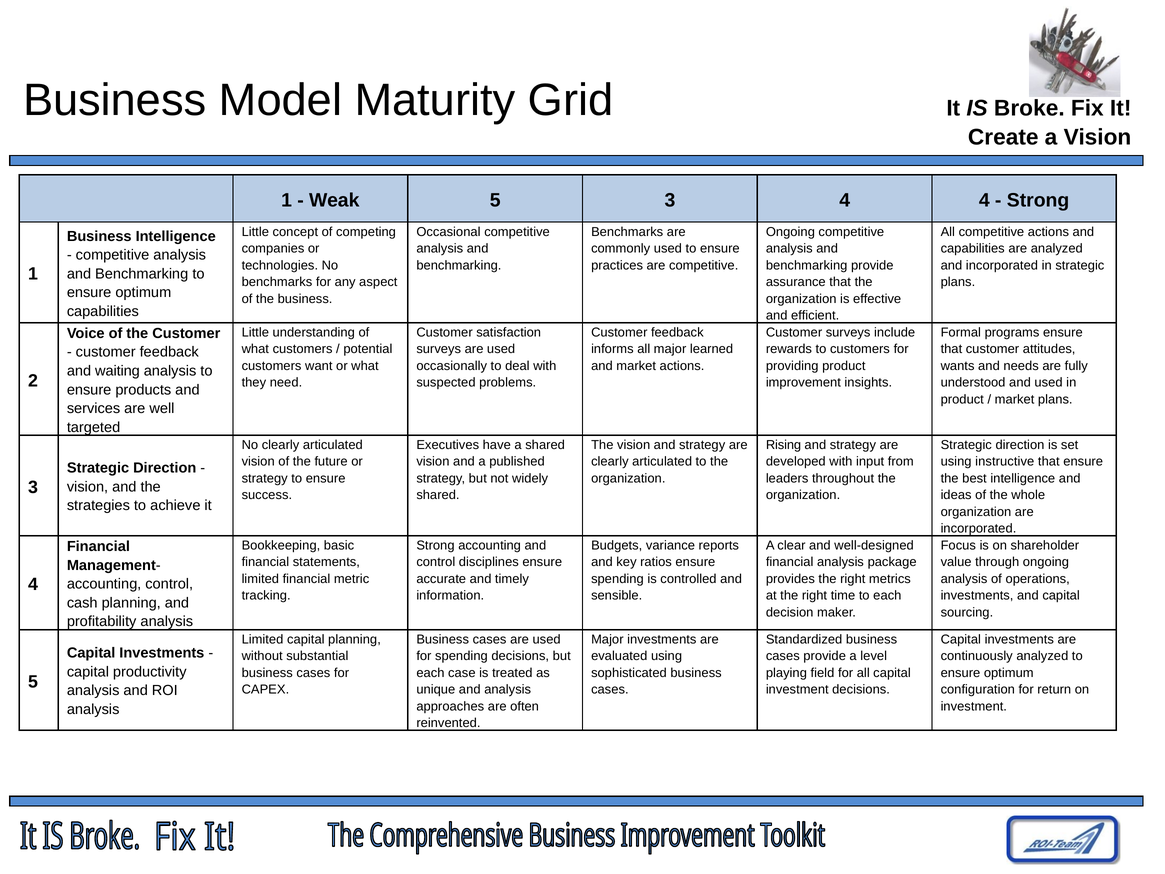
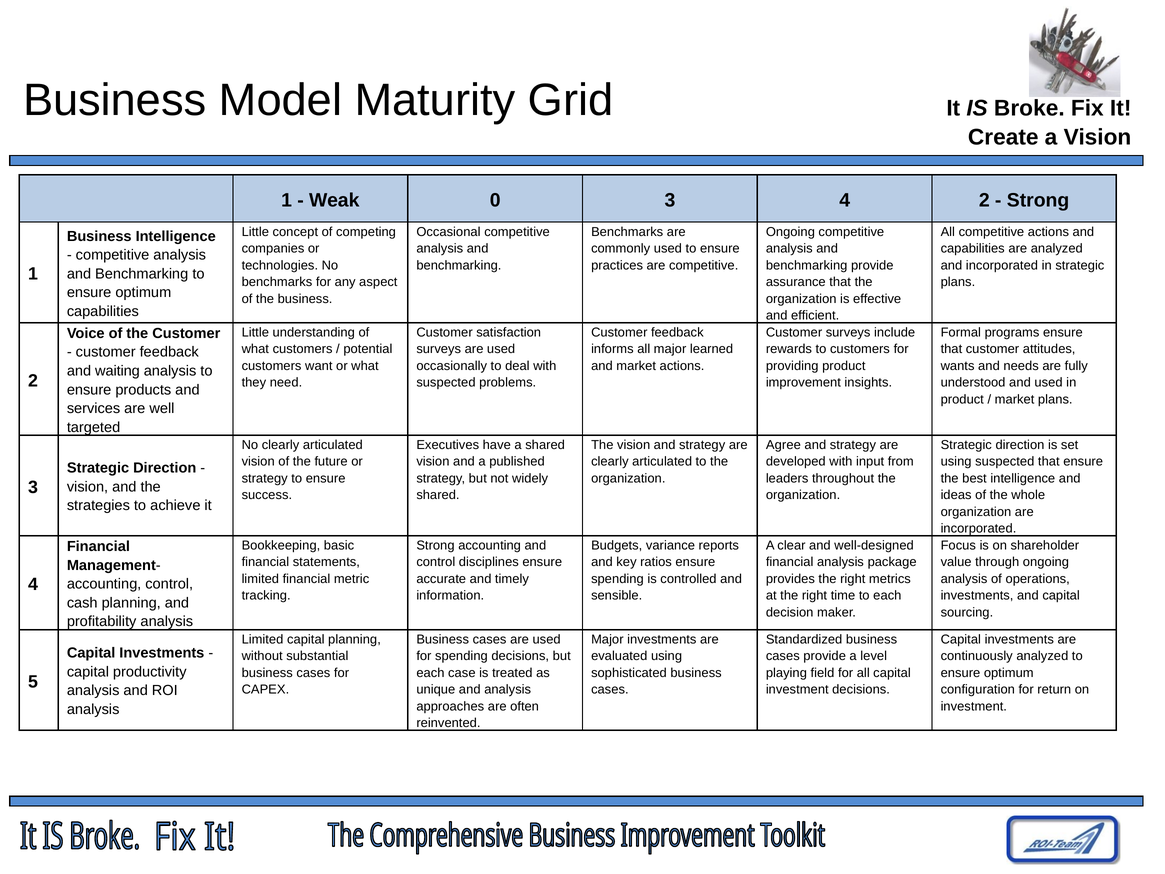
Weak 5: 5 -> 0
4 4: 4 -> 2
Rising: Rising -> Agree
using instructive: instructive -> suspected
